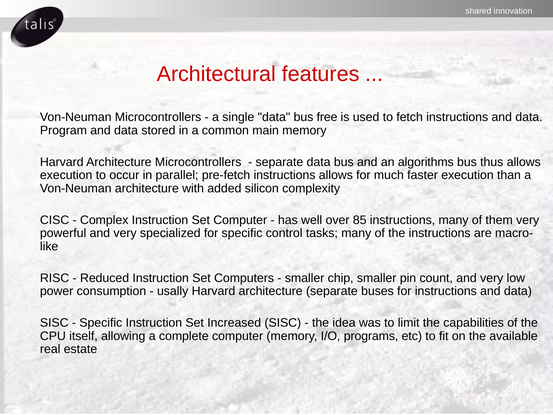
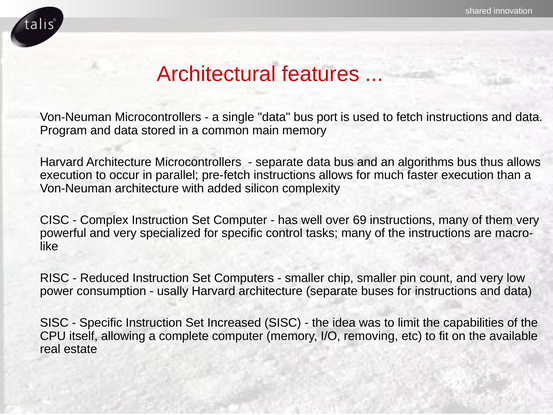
free: free -> port
85: 85 -> 69
programs: programs -> removing
